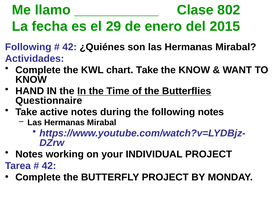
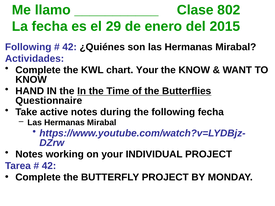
chart Take: Take -> Your
following notes: notes -> fecha
